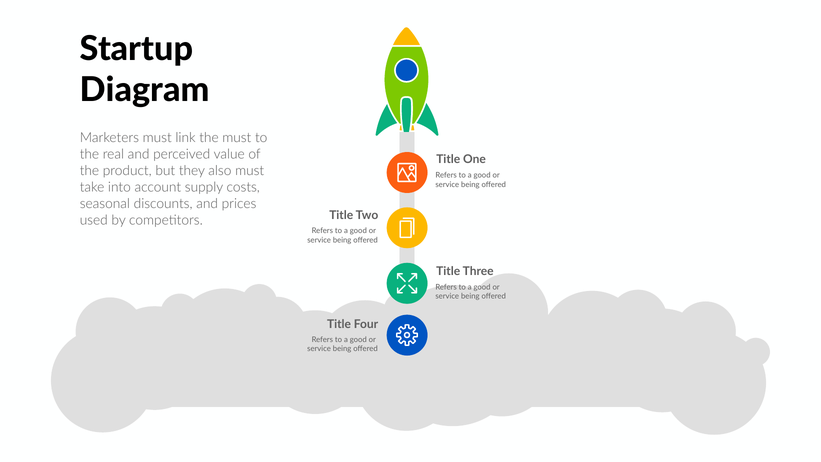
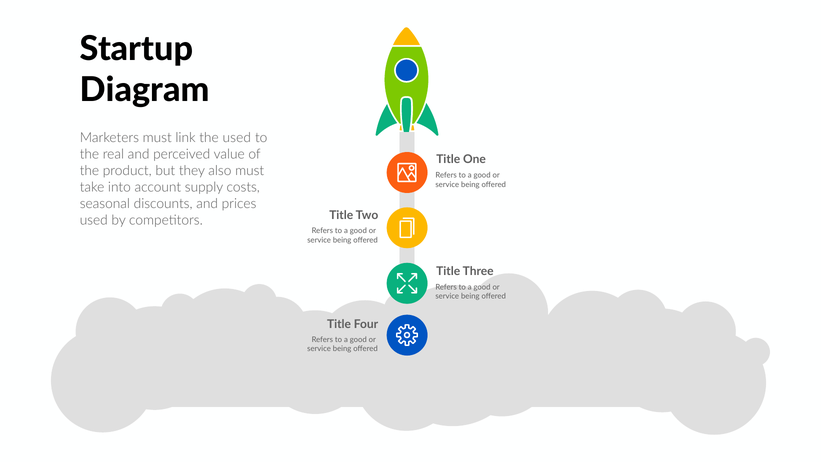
the must: must -> used
